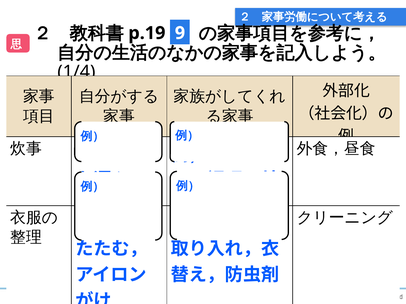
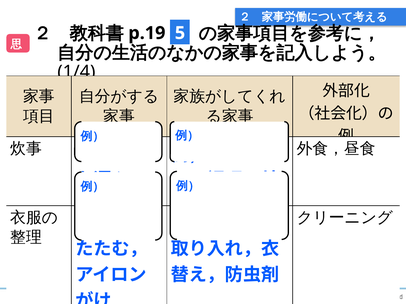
9 at (180, 33): 9 -> 5
